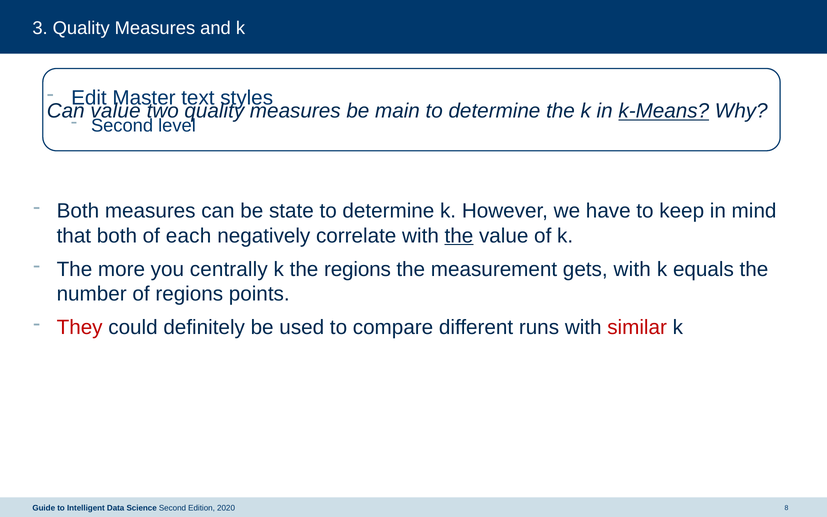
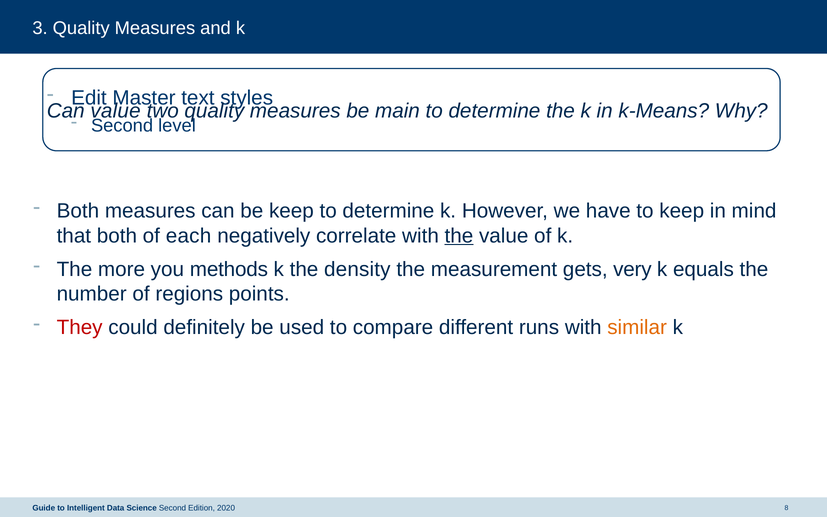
k-Means underline: present -> none
be state: state -> keep
centrally: centrally -> methods
the regions: regions -> density
gets with: with -> very
similar colour: red -> orange
